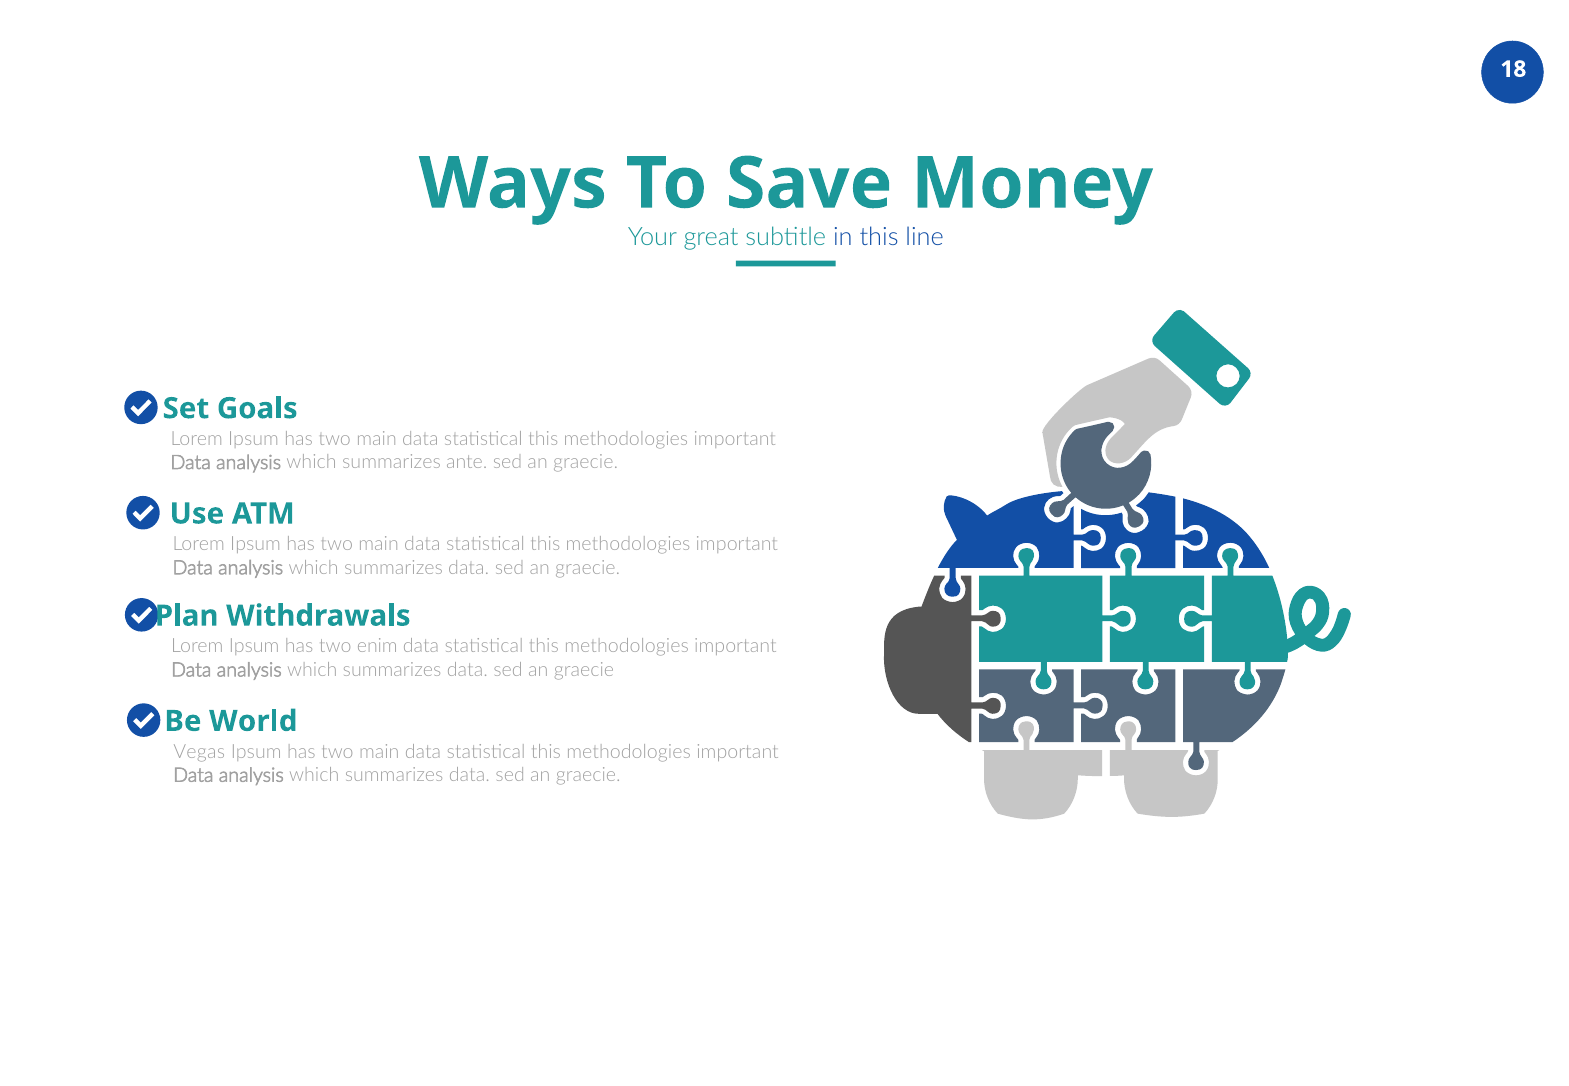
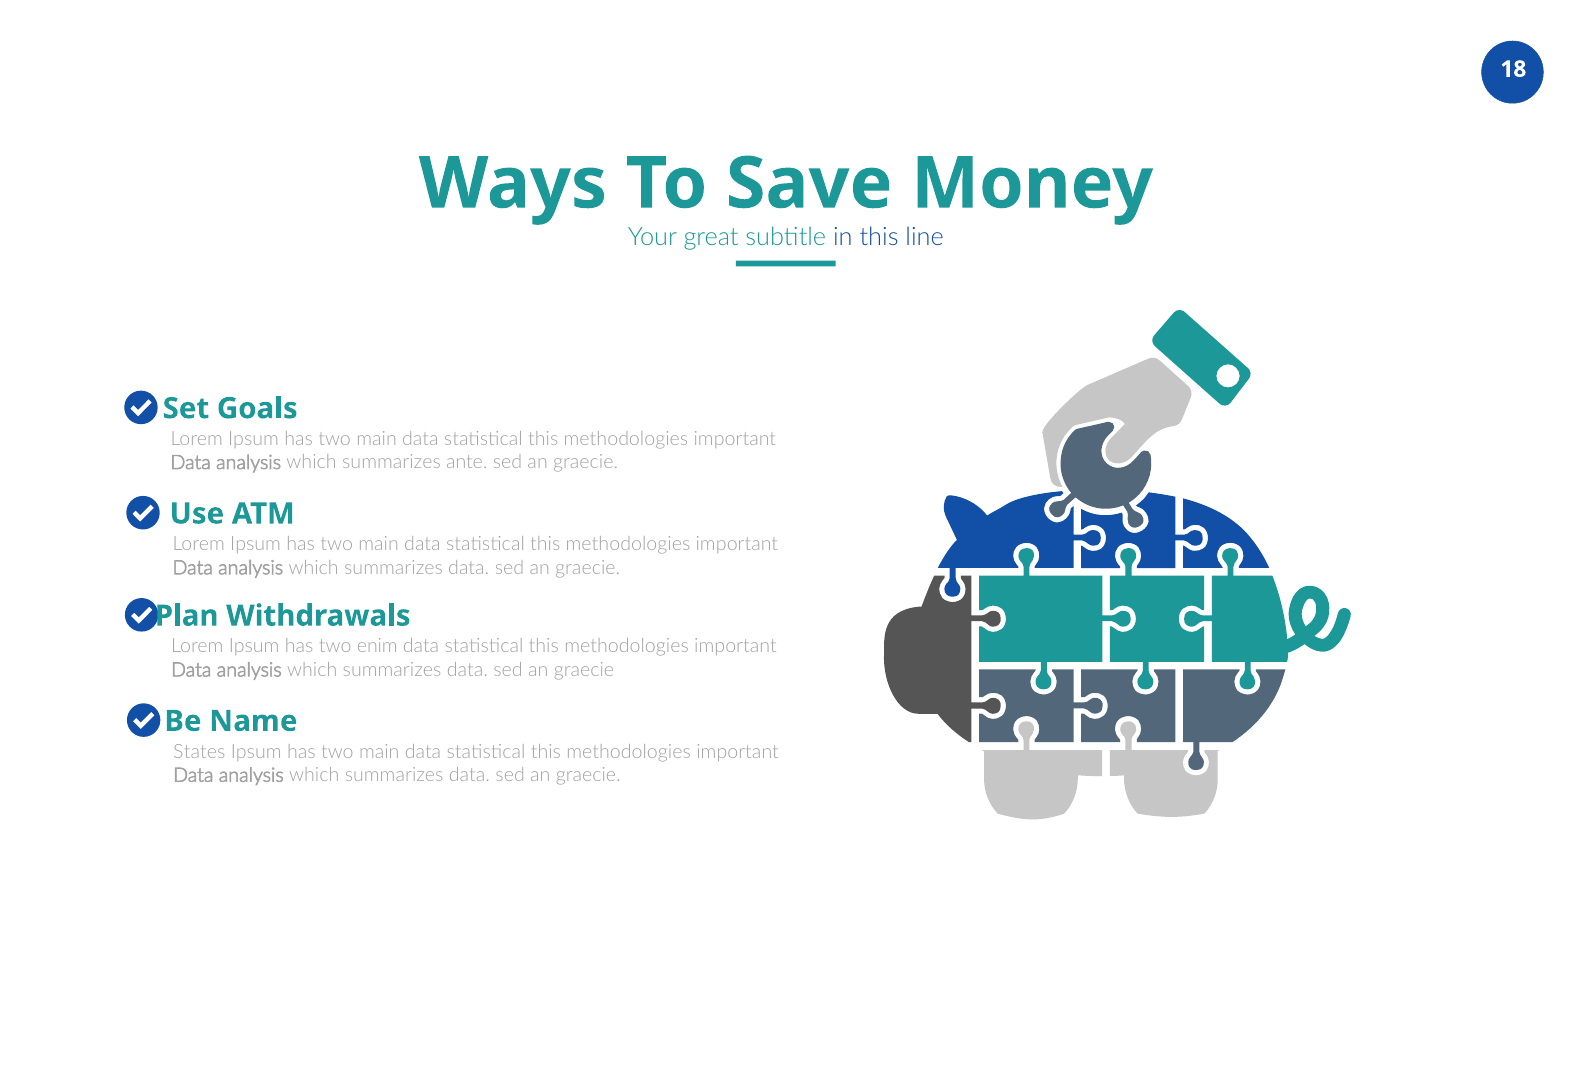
World: World -> Name
Vegas: Vegas -> States
